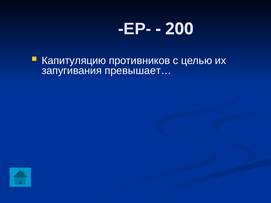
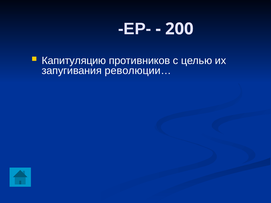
превышает…: превышает… -> революции…
